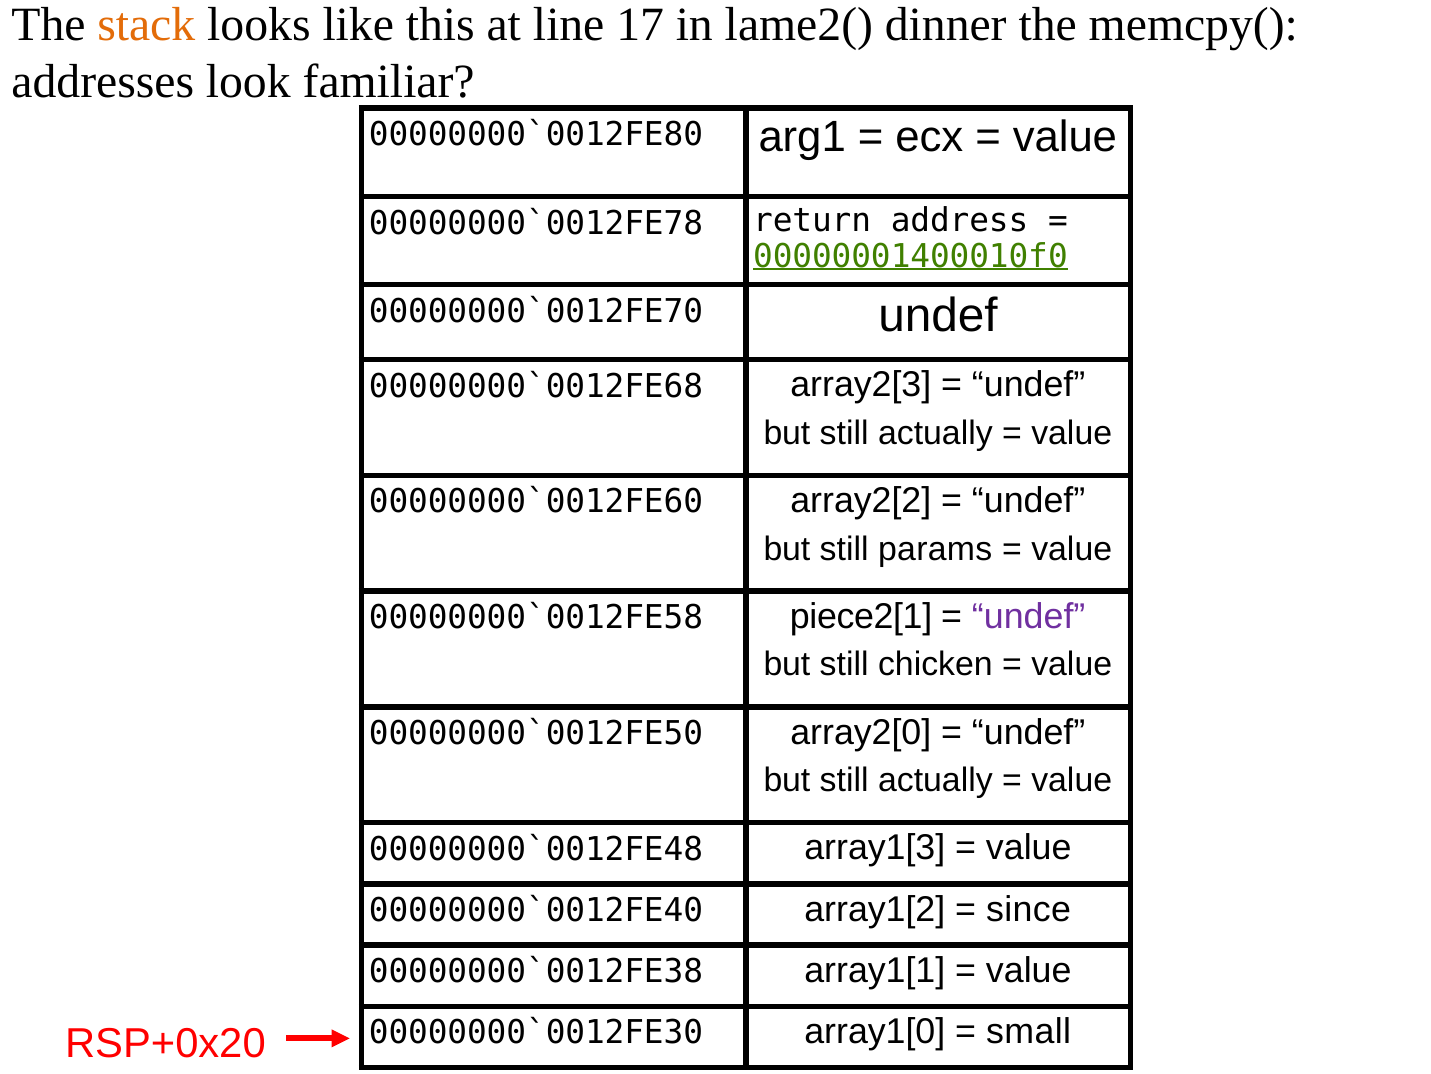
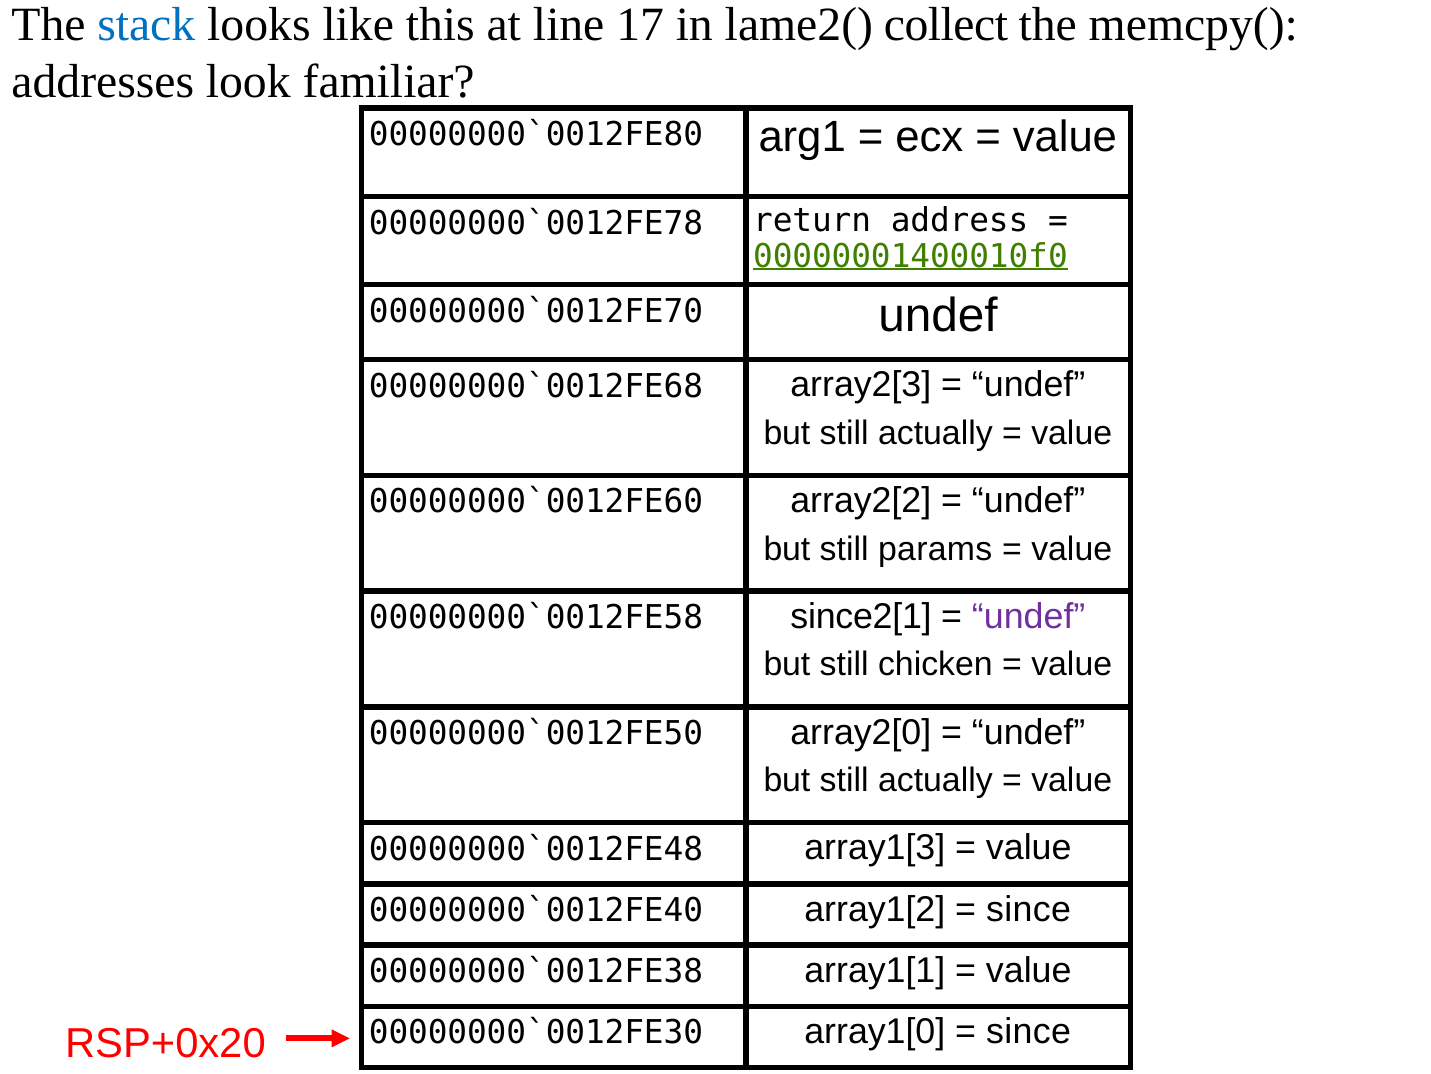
stack colour: orange -> blue
dinner: dinner -> collect
piece2[1: piece2[1 -> since2[1
small at (1029, 1031): small -> since
